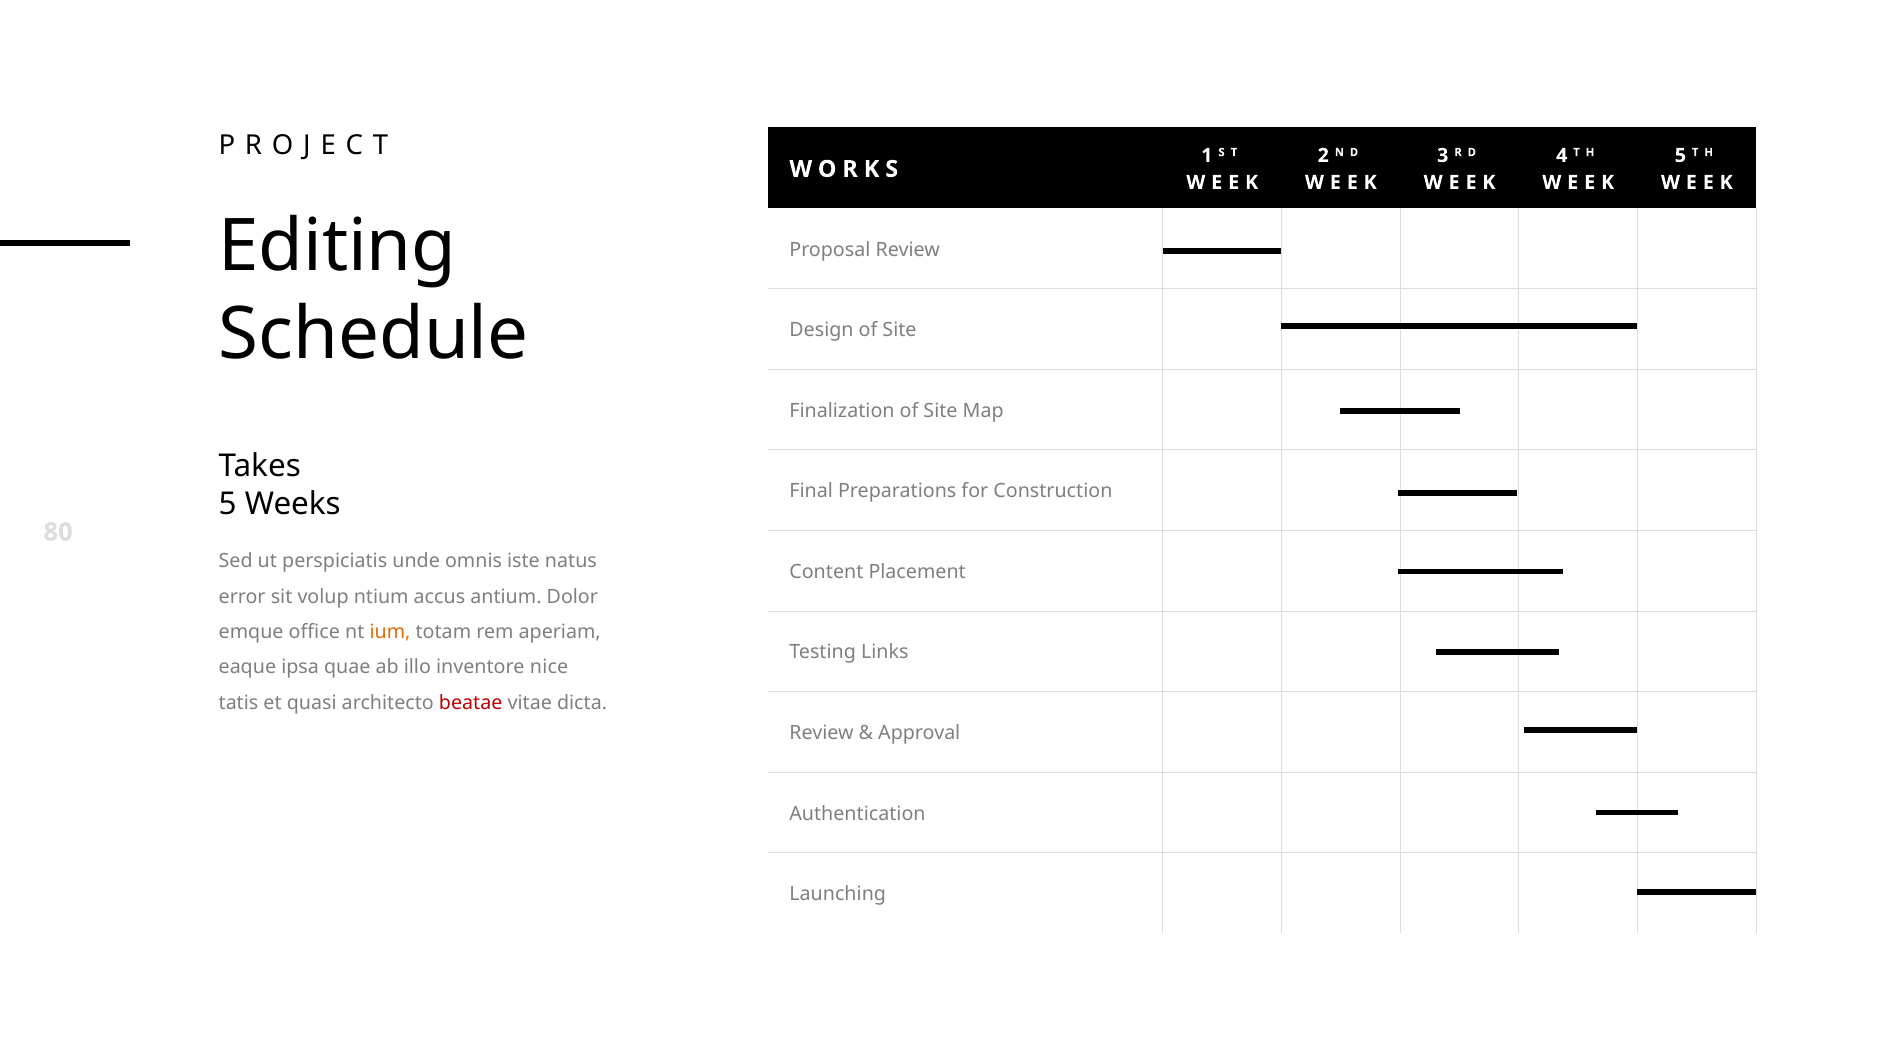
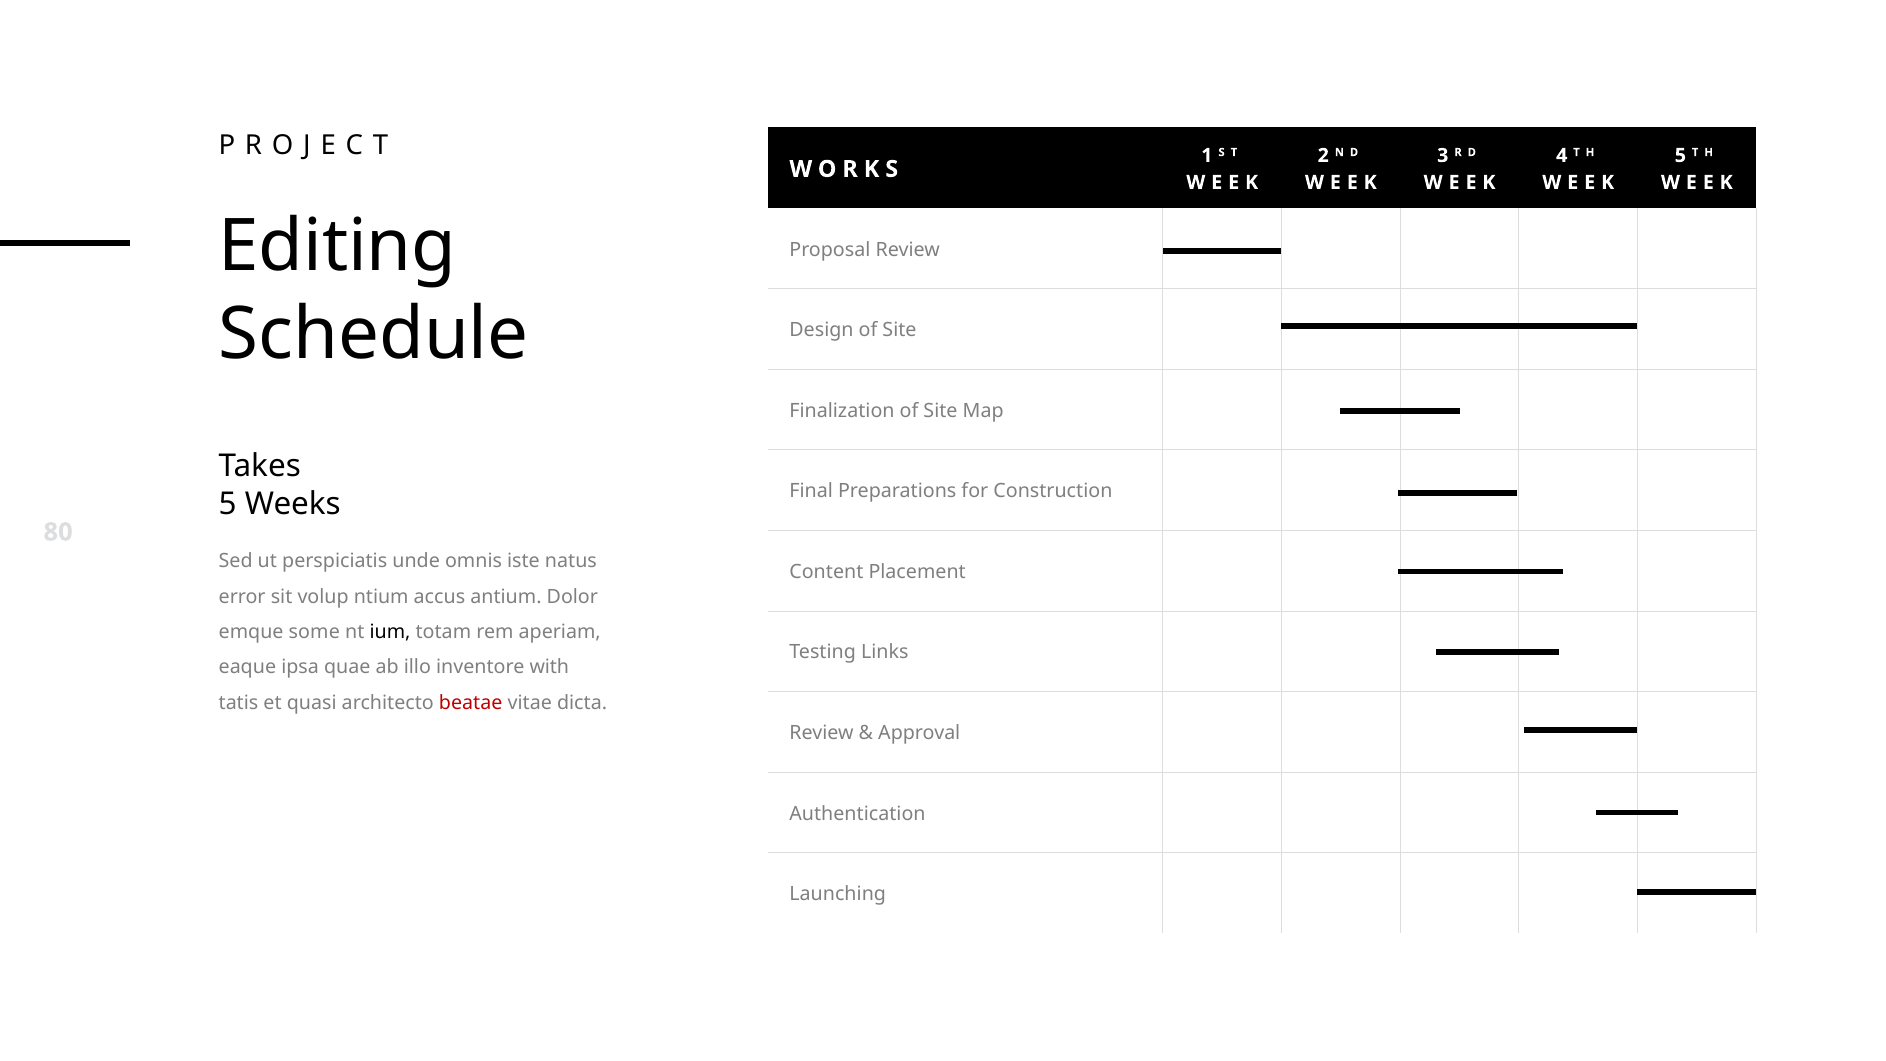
office: office -> some
ium colour: orange -> black
nice: nice -> with
